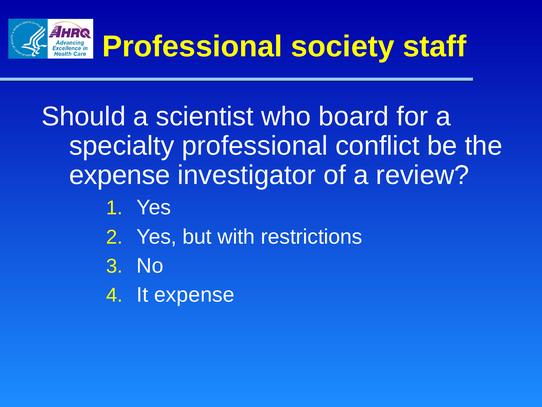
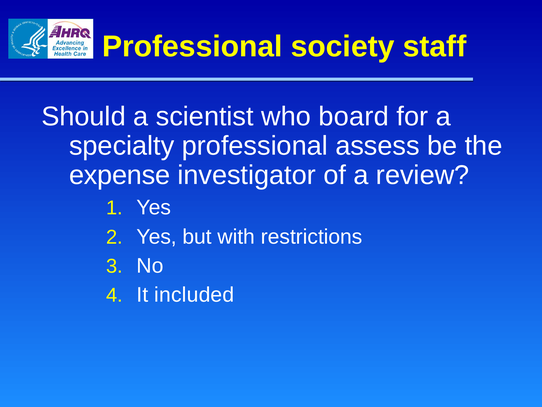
conflict: conflict -> assess
It expense: expense -> included
